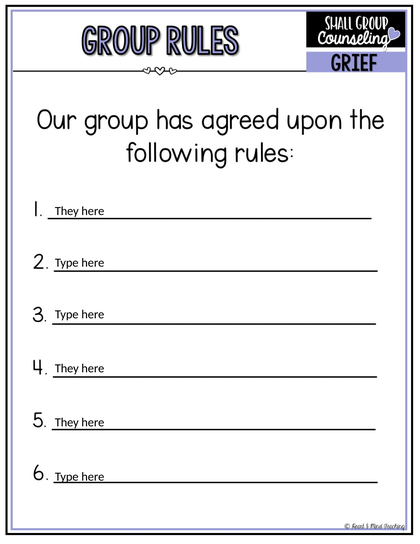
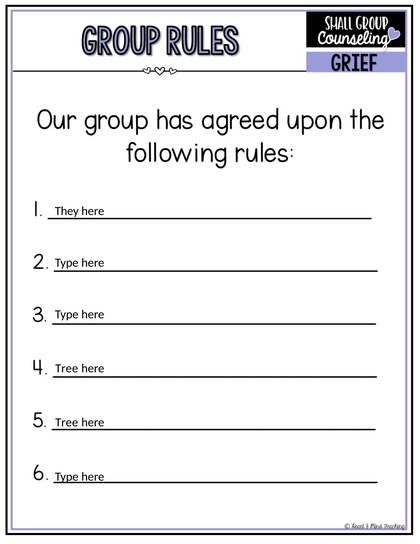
They at (67, 368): They -> Tree
They at (67, 422): They -> Tree
